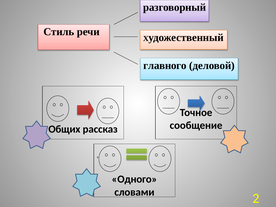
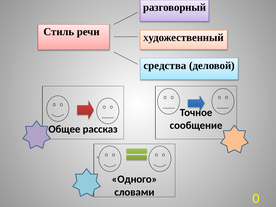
главного: главного -> средства
Общих: Общих -> Общее
2: 2 -> 0
